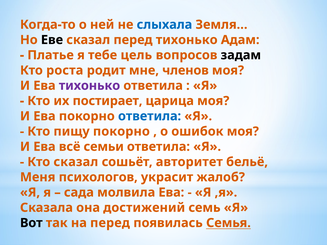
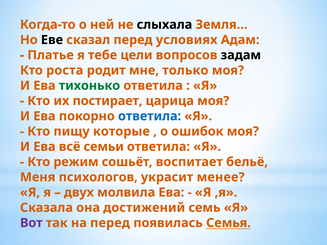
слыхала colour: blue -> black
перед тихонько: тихонько -> условиях
цель: цель -> цели
членов: членов -> только
тихонько at (89, 86) colour: purple -> green
пищу покорно: покорно -> которые
Кто сказал: сказал -> режим
авторитет: авторитет -> воспитает
жалоб: жалоб -> менее
сада: сада -> двух
Вот colour: black -> purple
